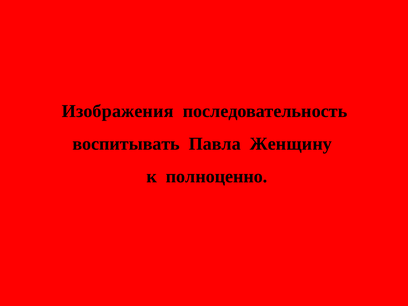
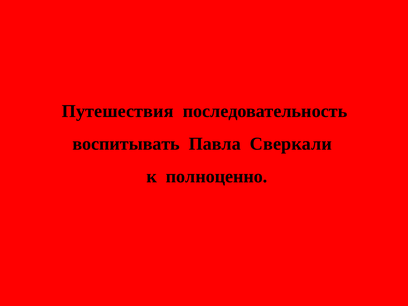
Изображения: Изображения -> Путешествия
Женщину: Женщину -> Сверкали
